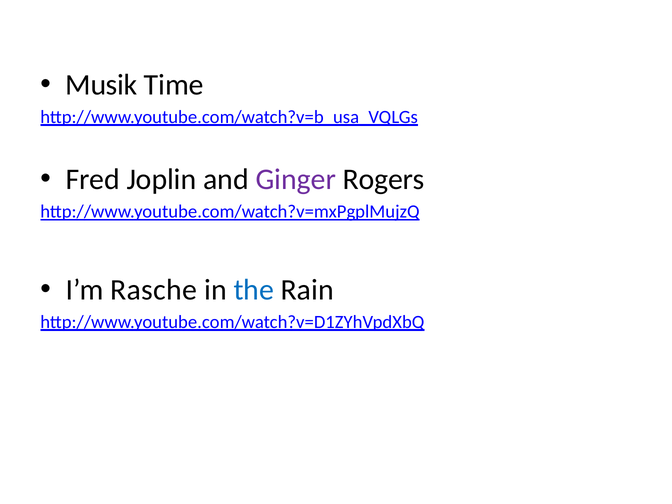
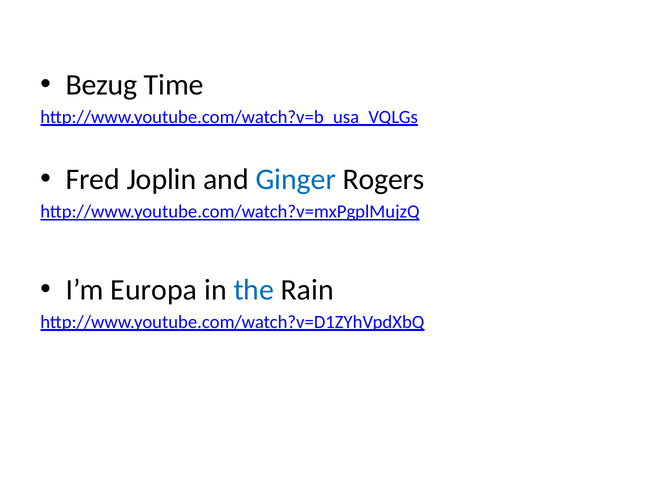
Musik: Musik -> Bezug
Ginger colour: purple -> blue
Rasche: Rasche -> Europa
